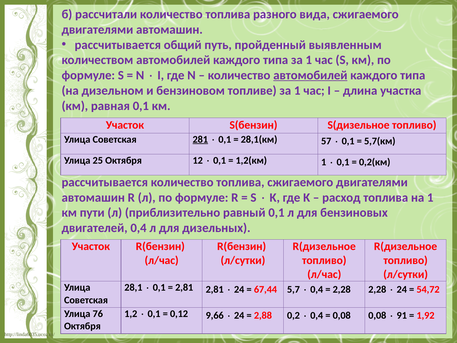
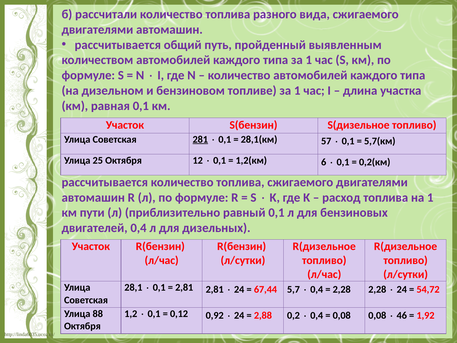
автомобилей at (310, 75) underline: present -> none
1,2(км 1: 1 -> 6
76: 76 -> 88
9,66: 9,66 -> 0,92
91: 91 -> 46
